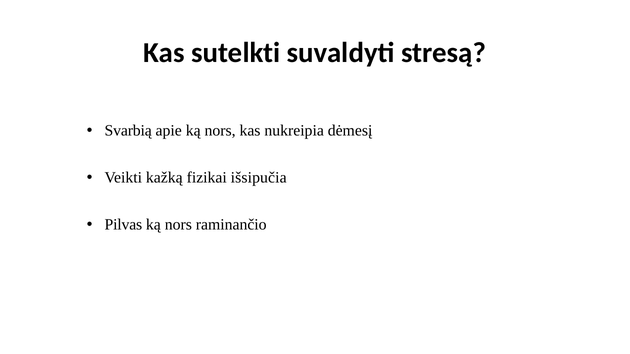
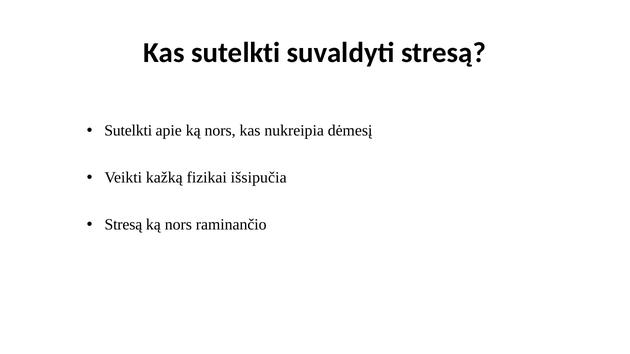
Svarbią at (128, 131): Svarbią -> Sutelkti
Pilvas at (123, 225): Pilvas -> Stresą
